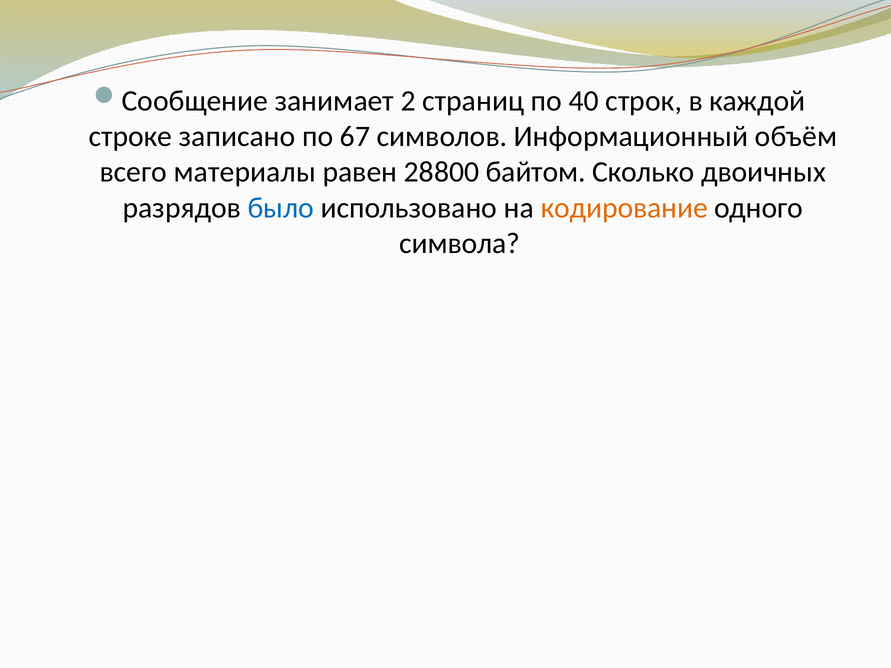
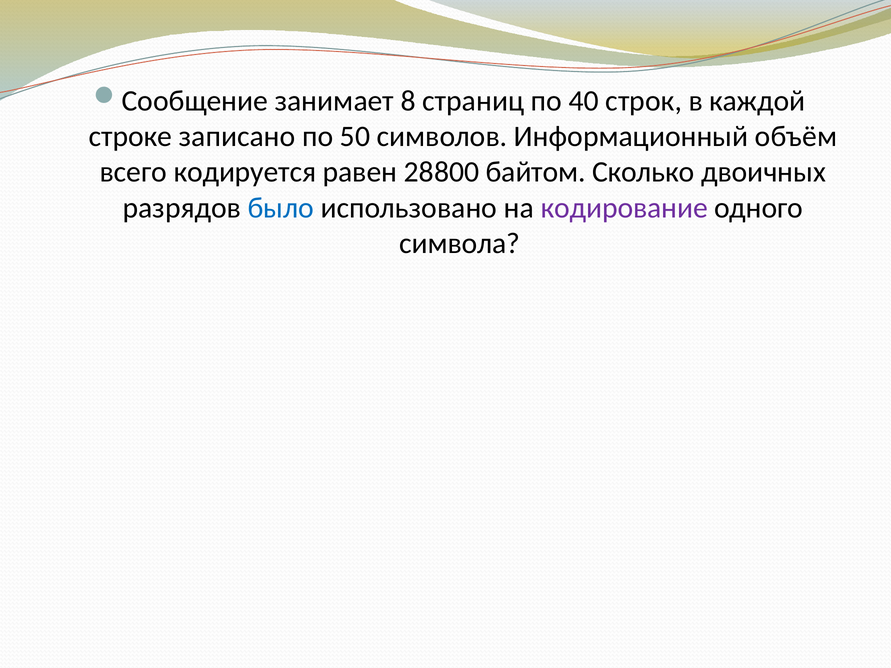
2: 2 -> 8
67: 67 -> 50
материалы: материалы -> кодируется
кодирование colour: orange -> purple
